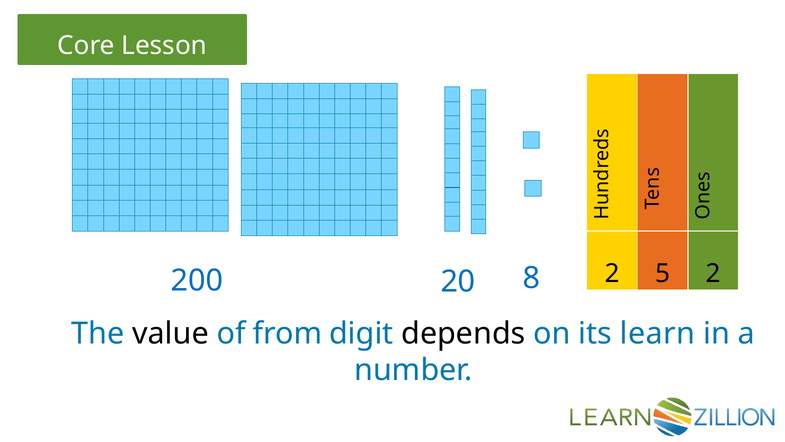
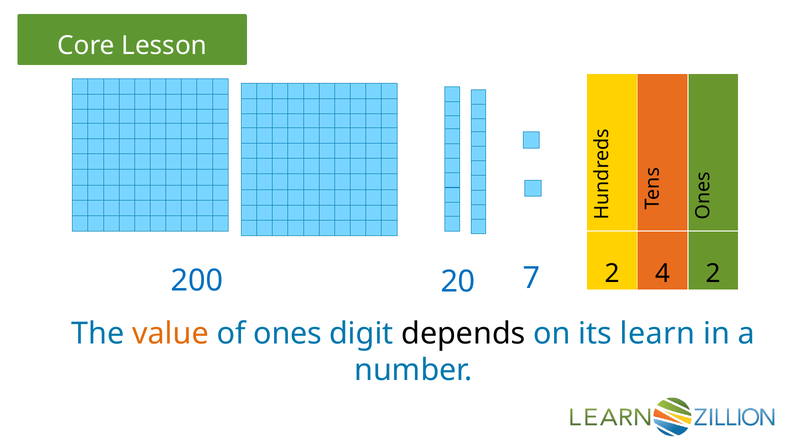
5: 5 -> 4
8: 8 -> 7
value colour: black -> orange
from: from -> ones
